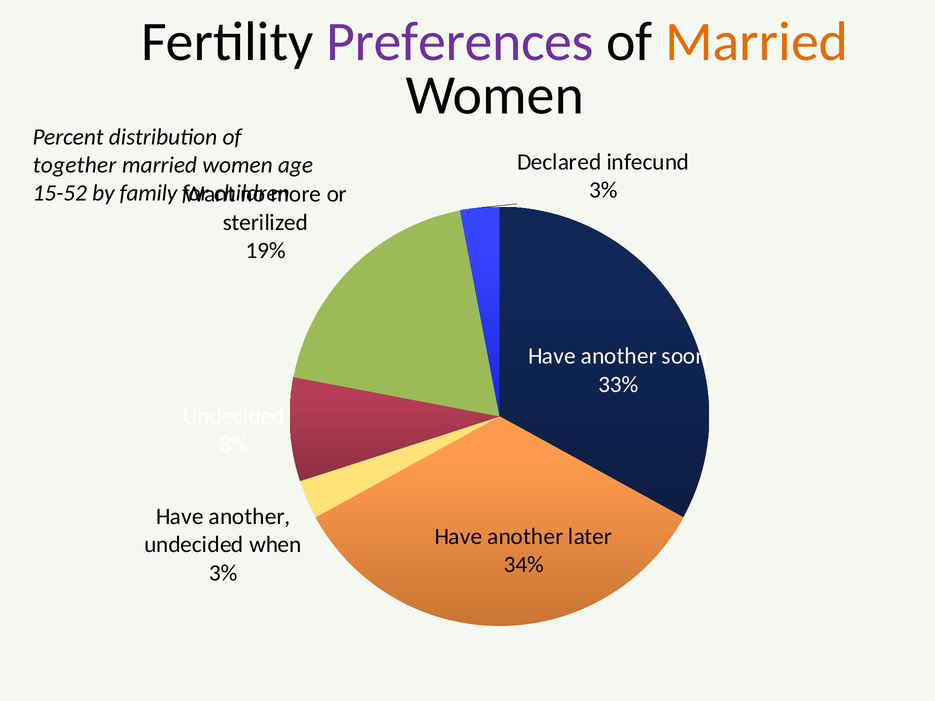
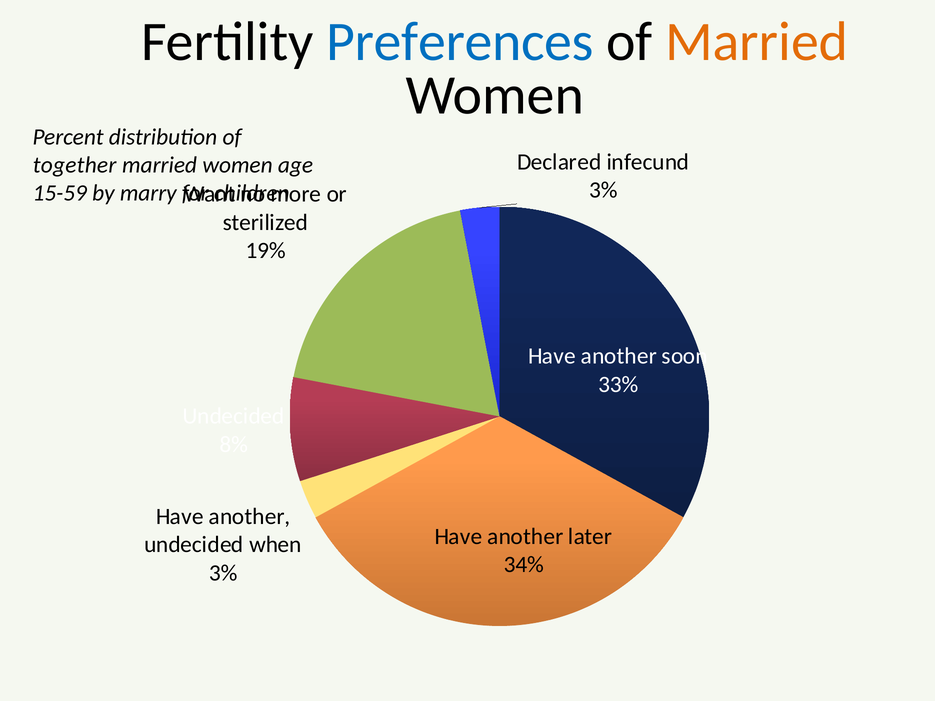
Preferences colour: purple -> blue
15-52: 15-52 -> 15-59
family: family -> marry
